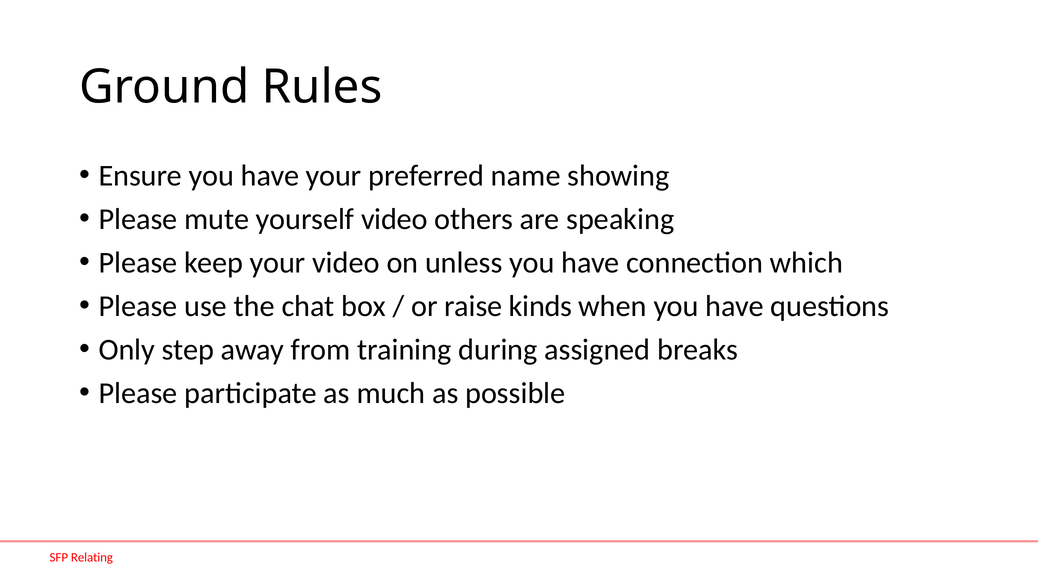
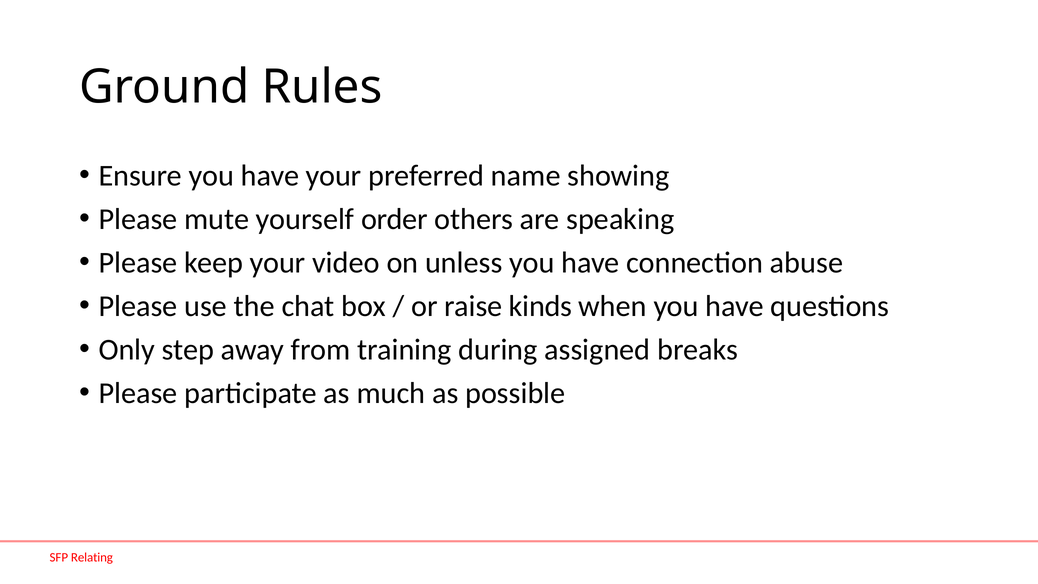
yourself video: video -> order
which: which -> abuse
